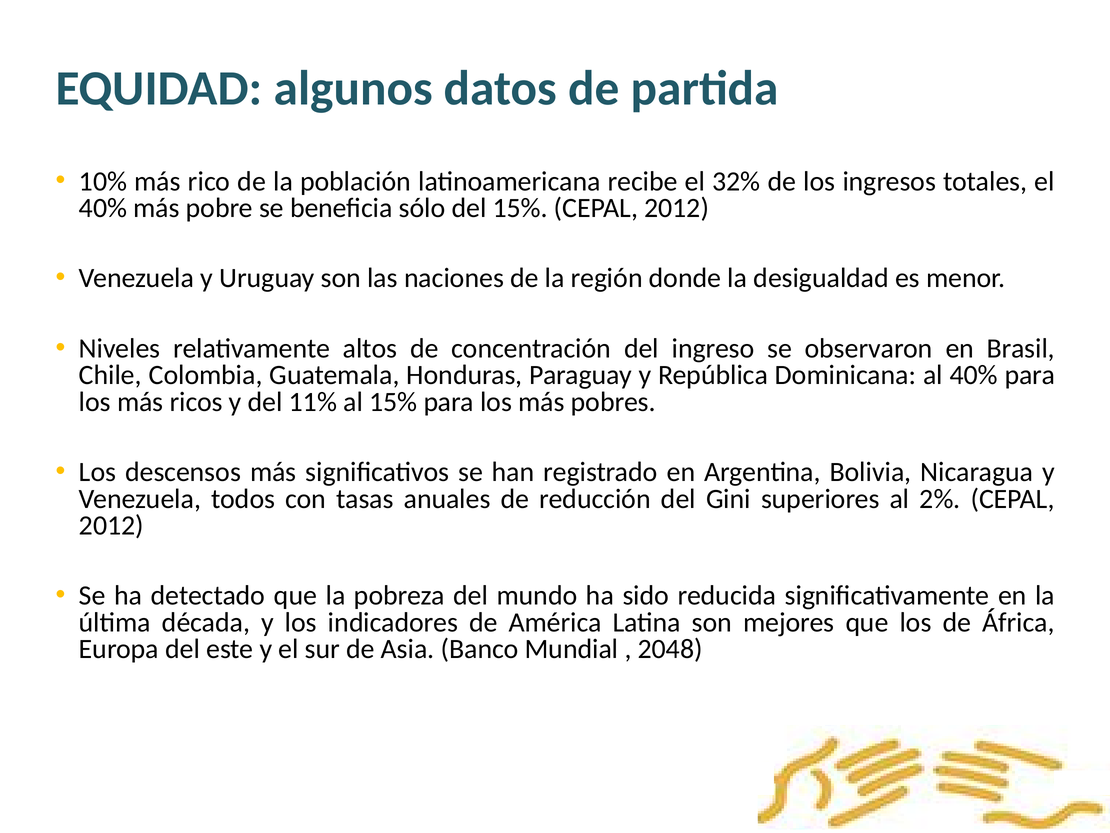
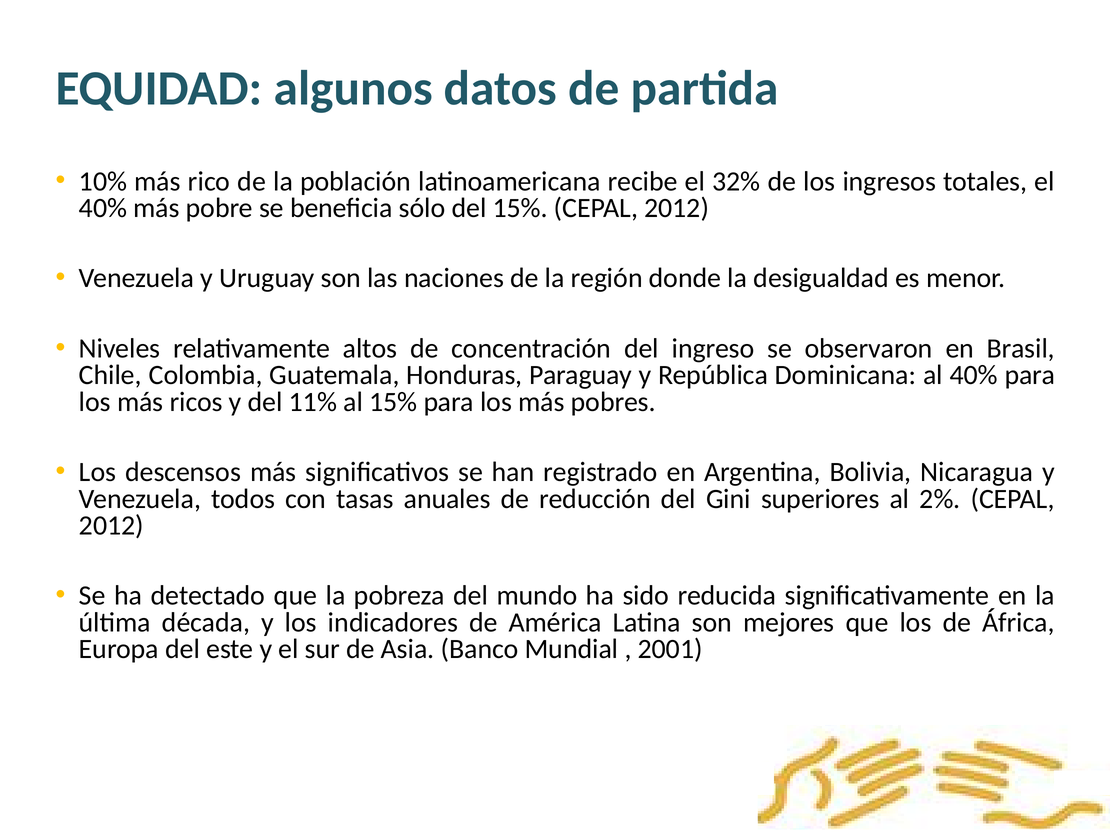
2048: 2048 -> 2001
